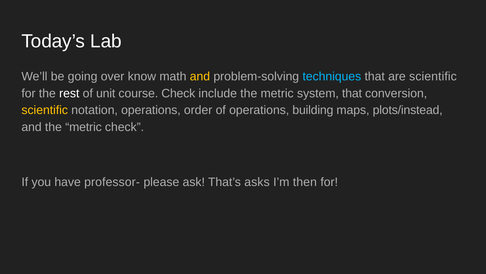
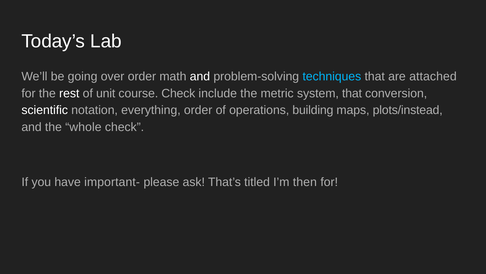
over know: know -> order
and at (200, 76) colour: yellow -> white
are scientific: scientific -> attached
scientific at (45, 110) colour: yellow -> white
notation operations: operations -> everything
and the metric: metric -> whole
professor-: professor- -> important-
asks: asks -> titled
